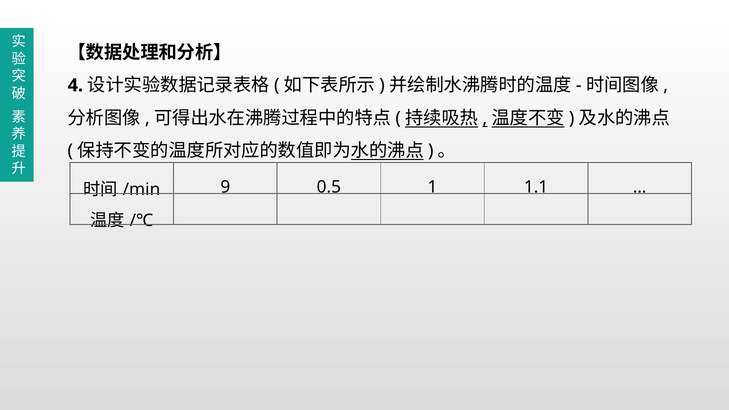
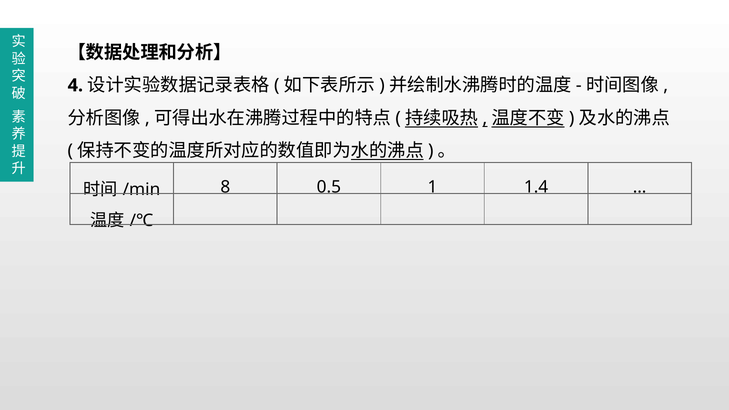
9: 9 -> 8
1.1: 1.1 -> 1.4
